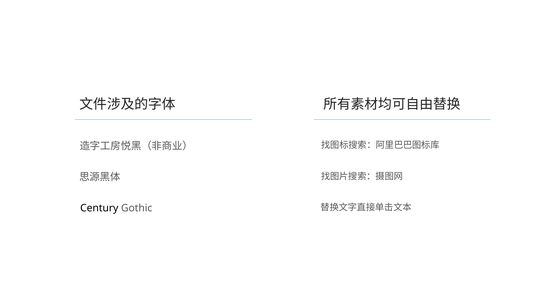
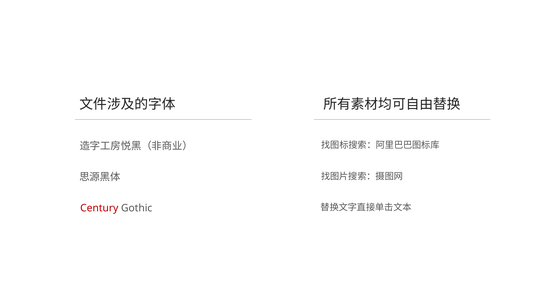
Century colour: black -> red
